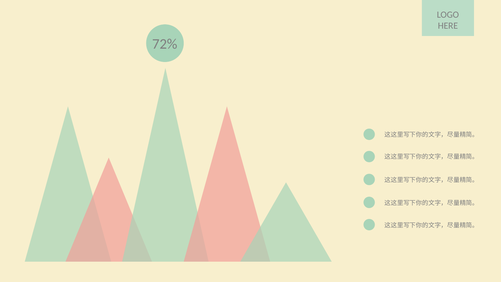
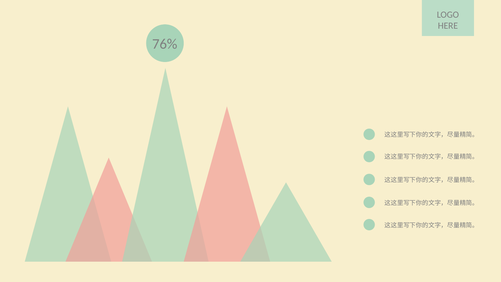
72%: 72% -> 76%
